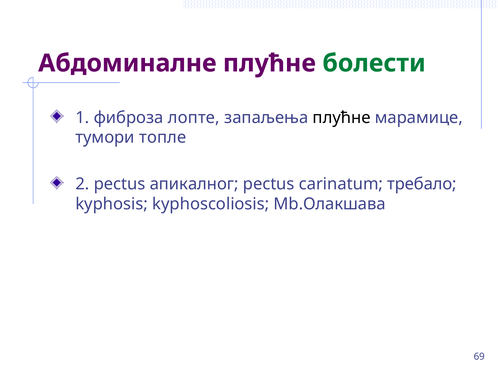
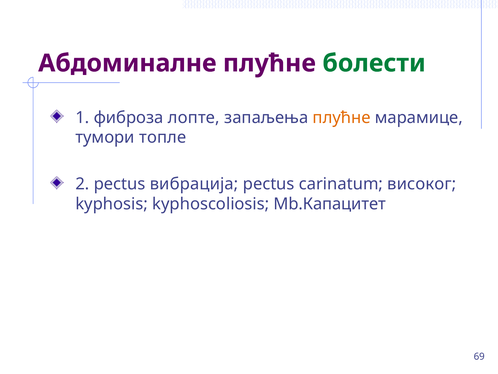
плућне at (342, 117) colour: black -> orange
апикалног: апикалног -> вибрација
требало: требало -> високог
Mb.Олакшава: Mb.Олакшава -> Mb.Капацитет
